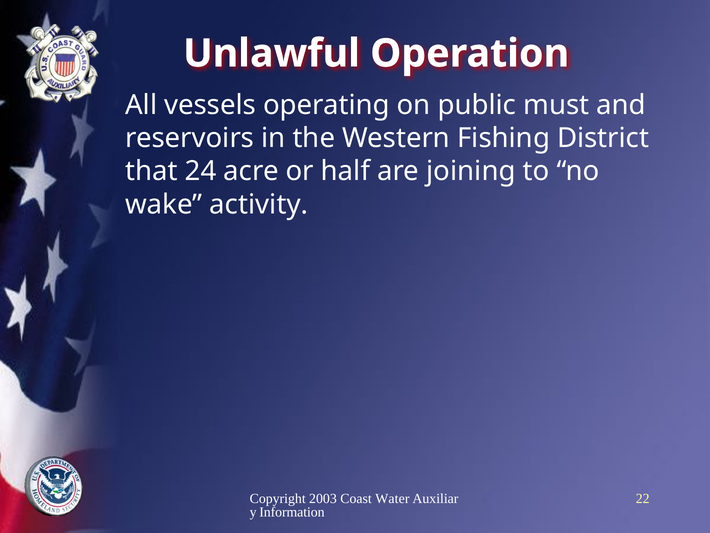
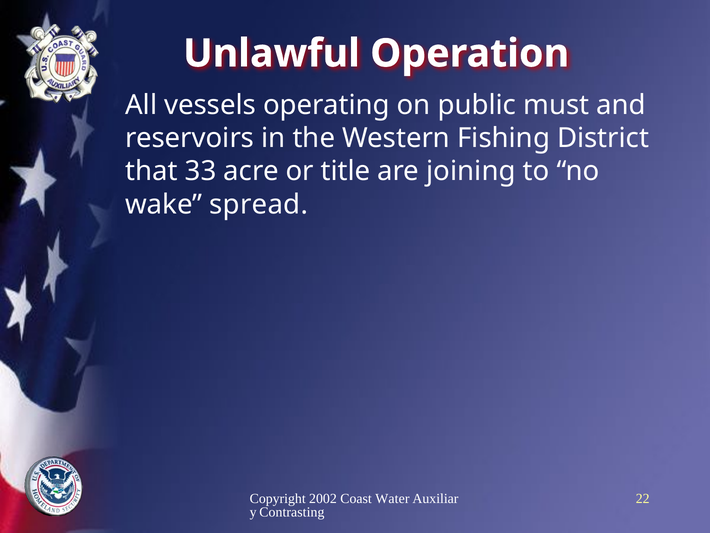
24: 24 -> 33
half: half -> title
activity: activity -> spread
2003: 2003 -> 2002
Information: Information -> Contrasting
